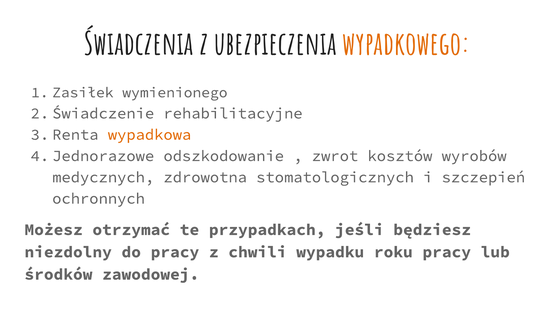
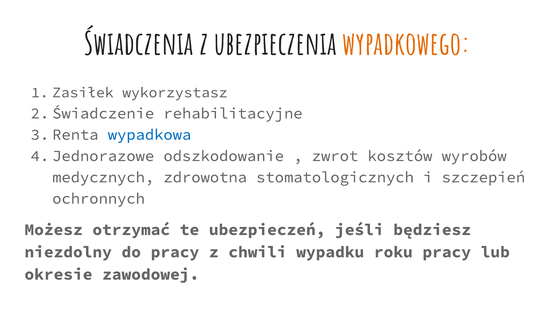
wymienionego: wymienionego -> wykorzystasz
wypadkowa colour: orange -> blue
przypadkach: przypadkach -> ubezpieczeń
środków: środków -> okresie
